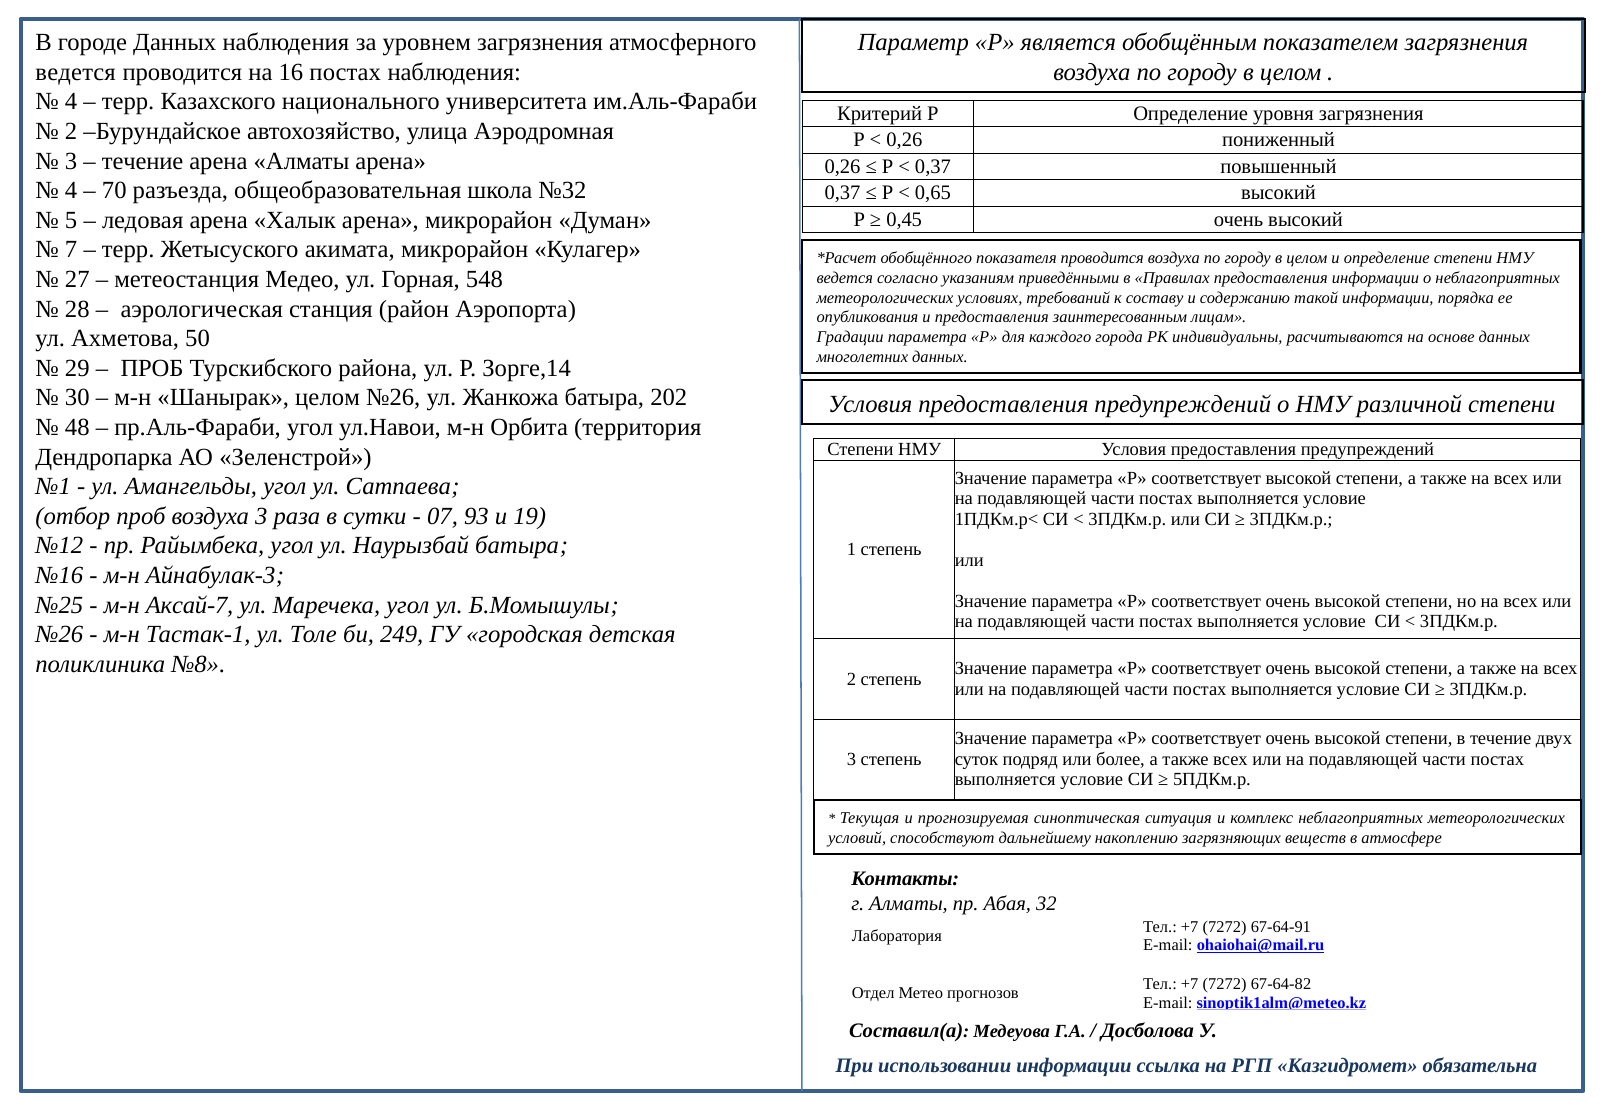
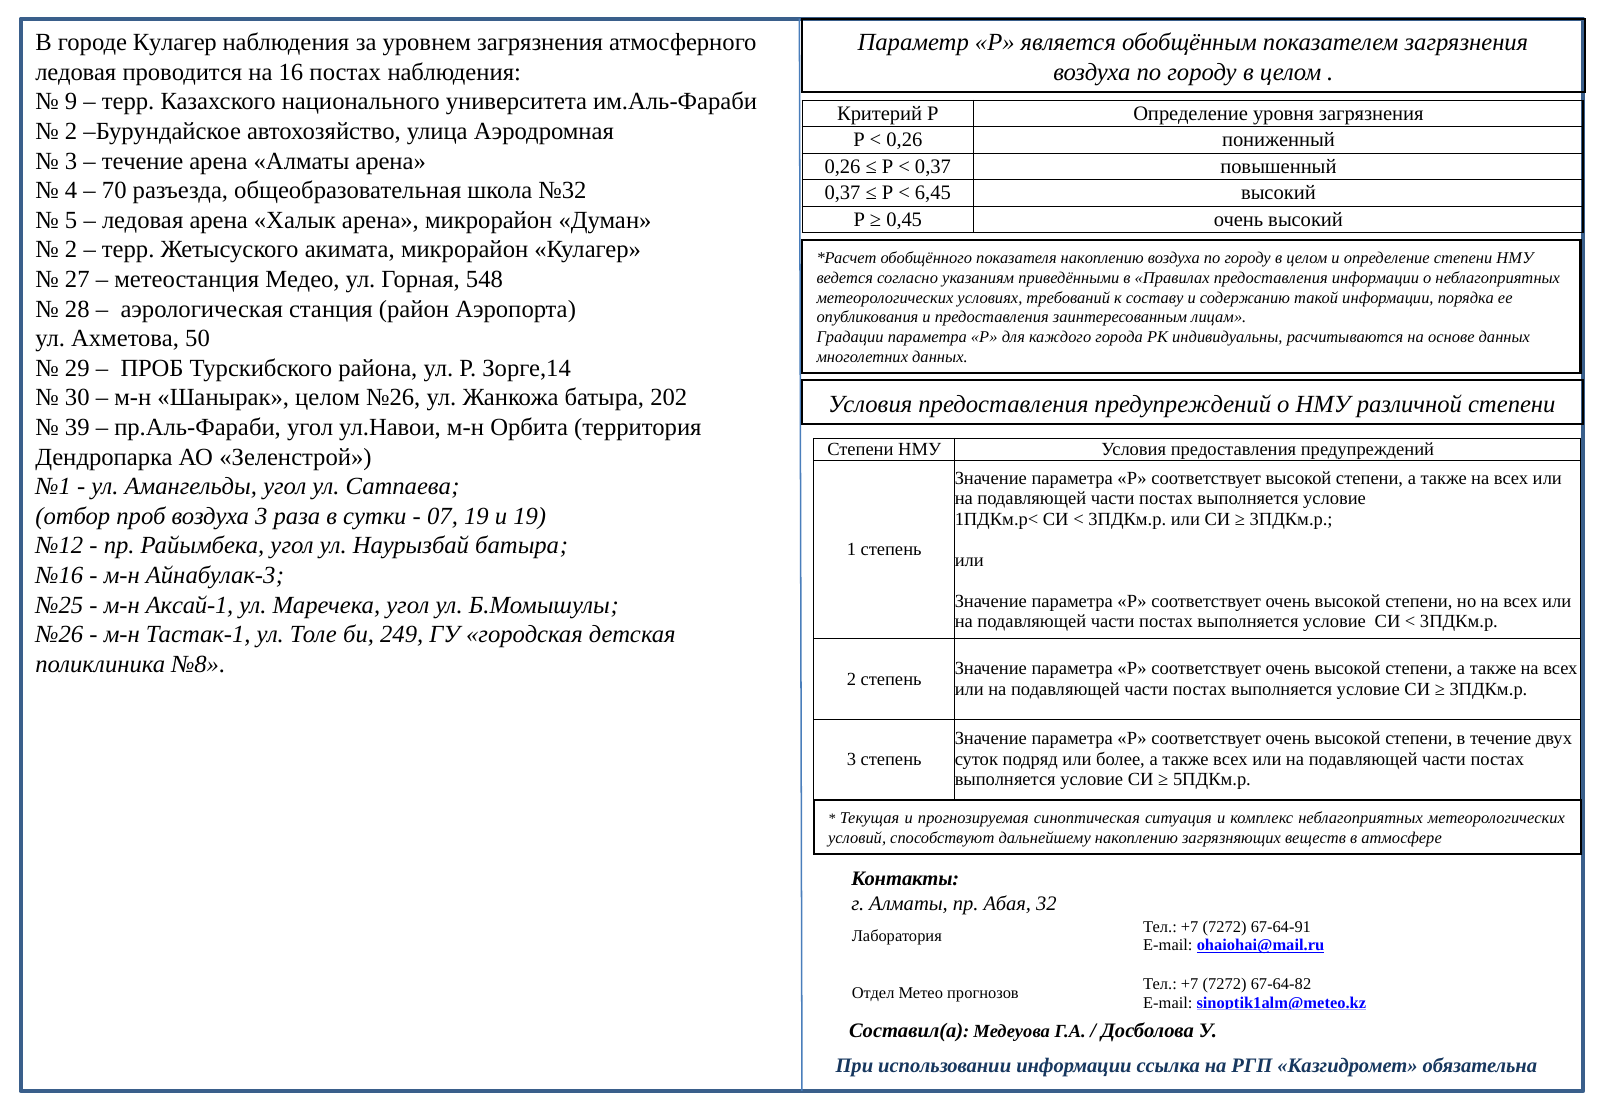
городе Данных: Данных -> Кулагер
ведется at (76, 72): ведется -> ледовая
4 at (71, 102): 4 -> 9
0,65: 0,65 -> 6,45
7 at (71, 250): 7 -> 2
показателя проводится: проводится -> накоплению
48: 48 -> 39
07 93: 93 -> 19
Аксай-7: Аксай-7 -> Аксай-1
